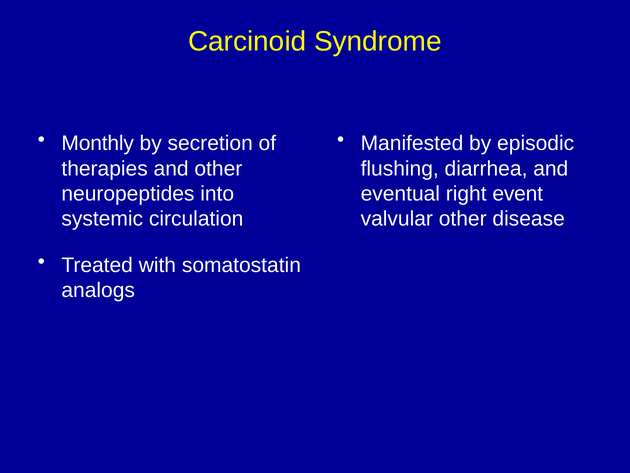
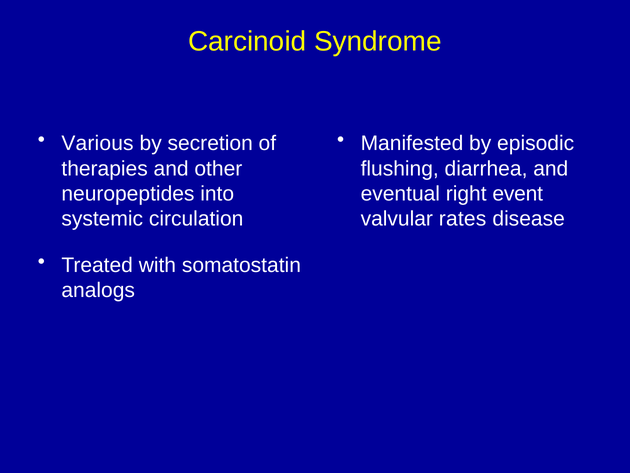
Monthly: Monthly -> Various
valvular other: other -> rates
